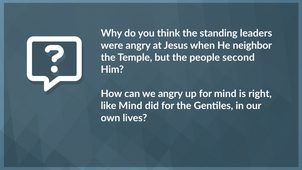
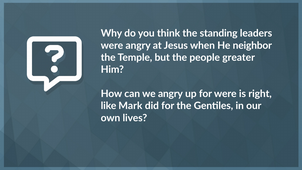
second: second -> greater
for mind: mind -> were
like Mind: Mind -> Mark
